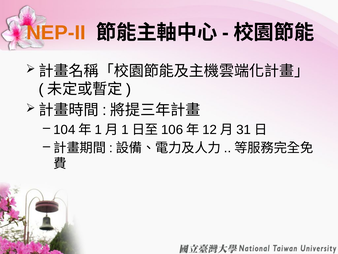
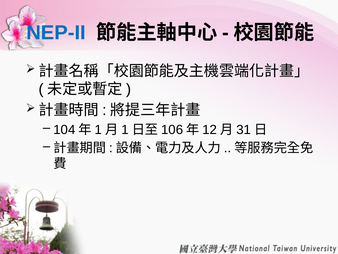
NEP-II colour: orange -> blue
